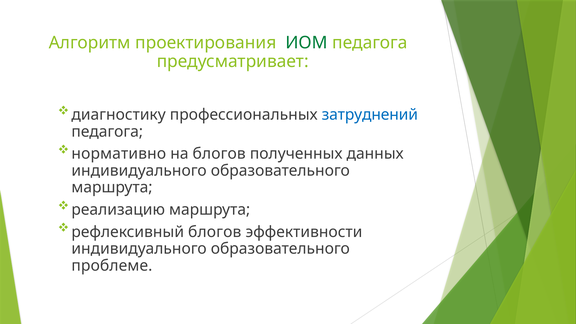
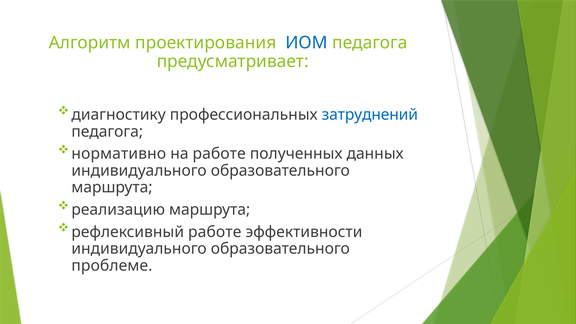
ИОМ colour: green -> blue
на блогов: блогов -> работе
рефлексивный блогов: блогов -> работе
